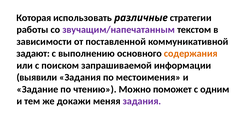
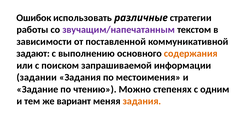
Которая: Которая -> Ошибок
выявили: выявили -> задании
поможет: поможет -> степенях
докажи: докажи -> вариант
задания at (142, 101) colour: purple -> orange
